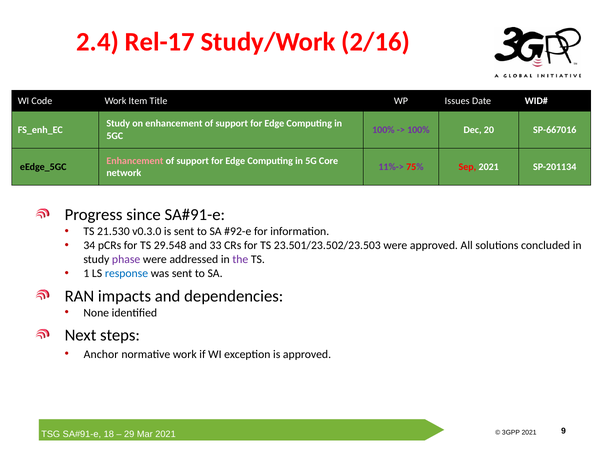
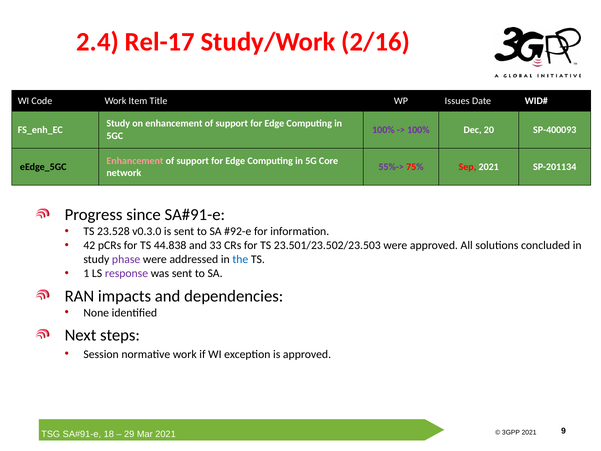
SP-667016: SP-667016 -> SP-400093
11%->: 11%-> -> 55%->
21.530: 21.530 -> 23.528
34: 34 -> 42
29.548: 29.548 -> 44.838
the colour: purple -> blue
response colour: blue -> purple
Anchor: Anchor -> Session
